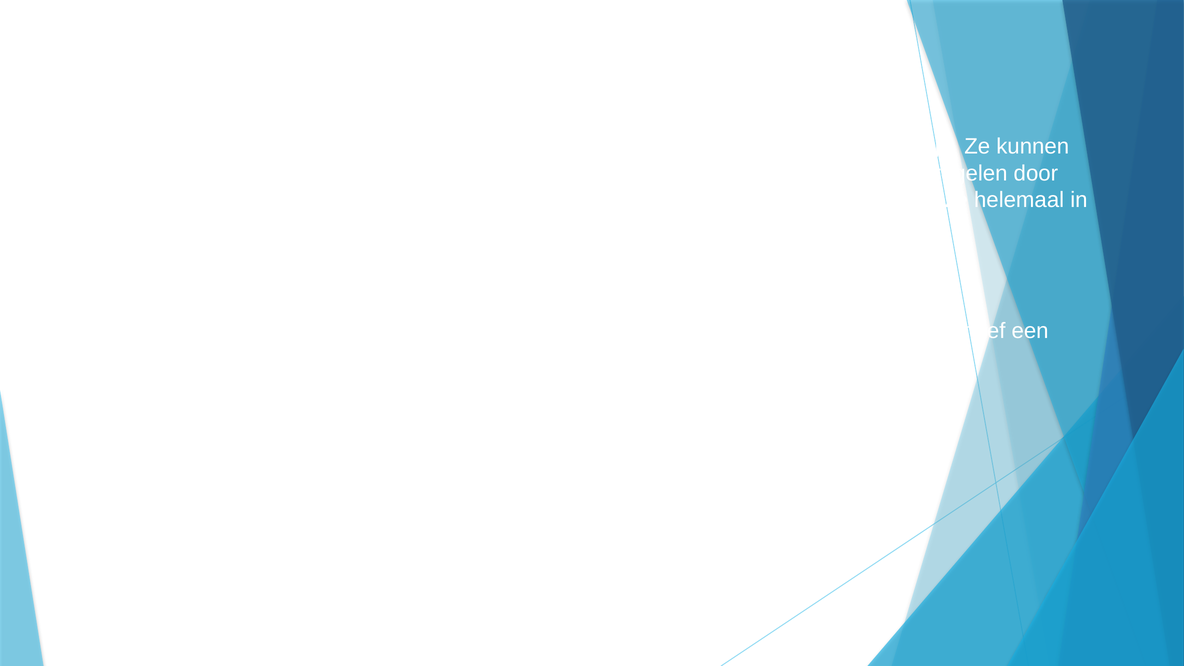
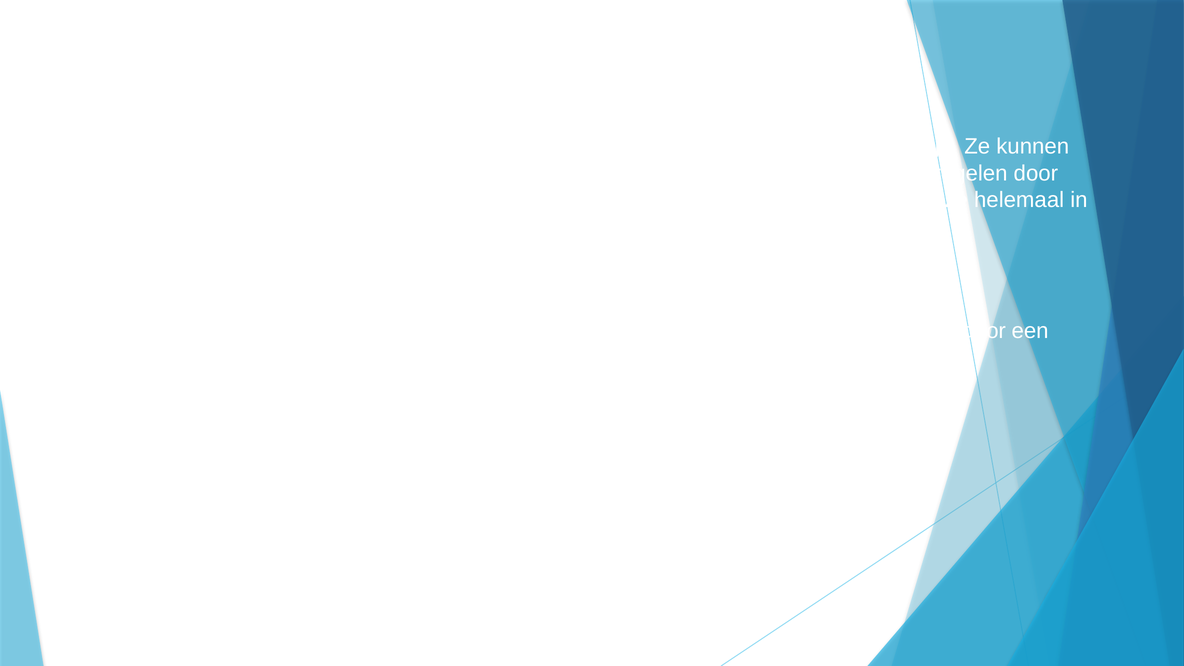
zorgt hoef: hoef -> door
